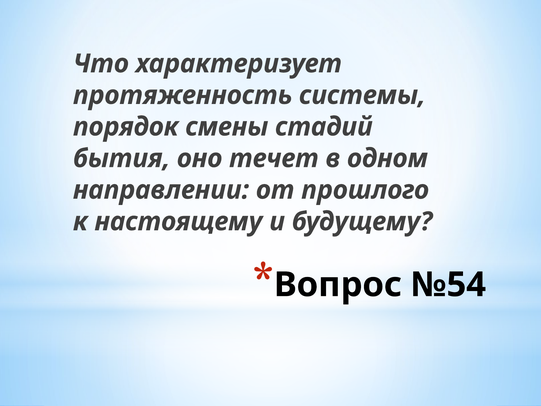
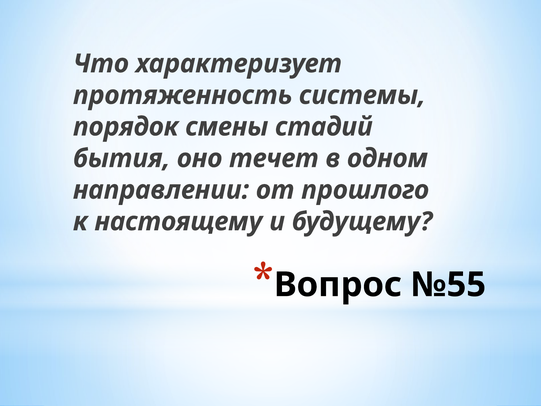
№54: №54 -> №55
